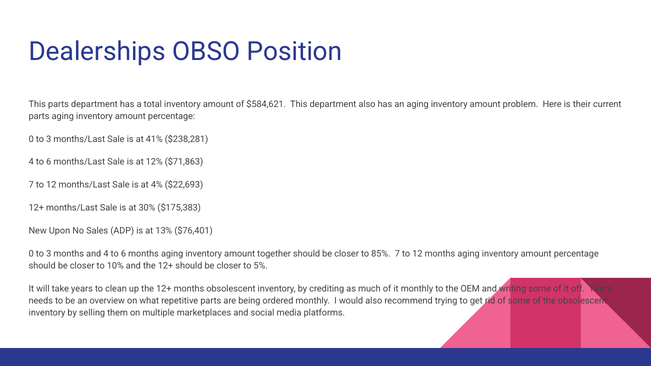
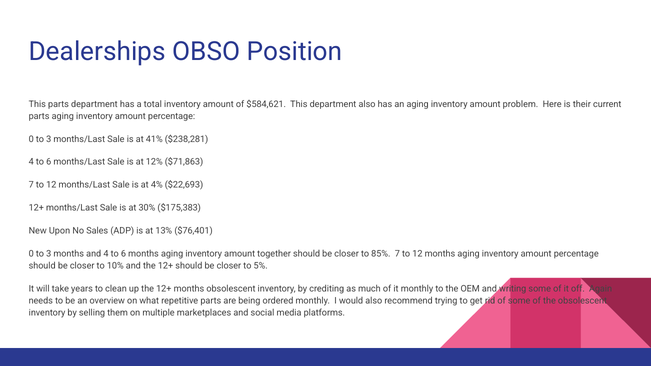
off Years: Years -> Again
